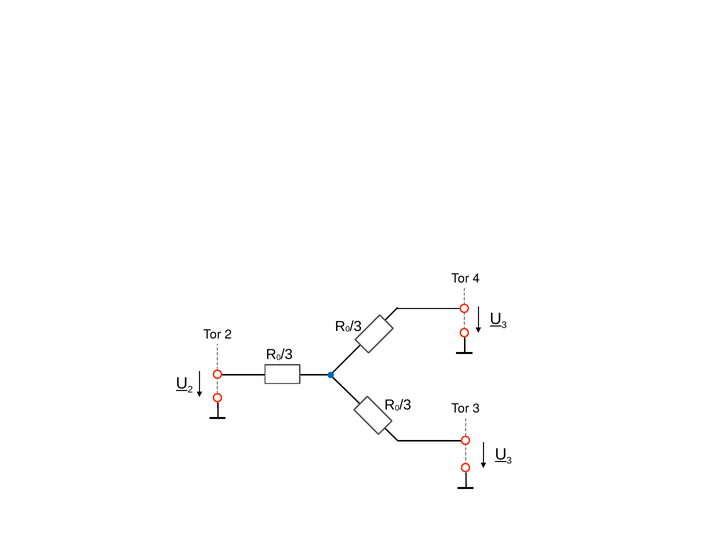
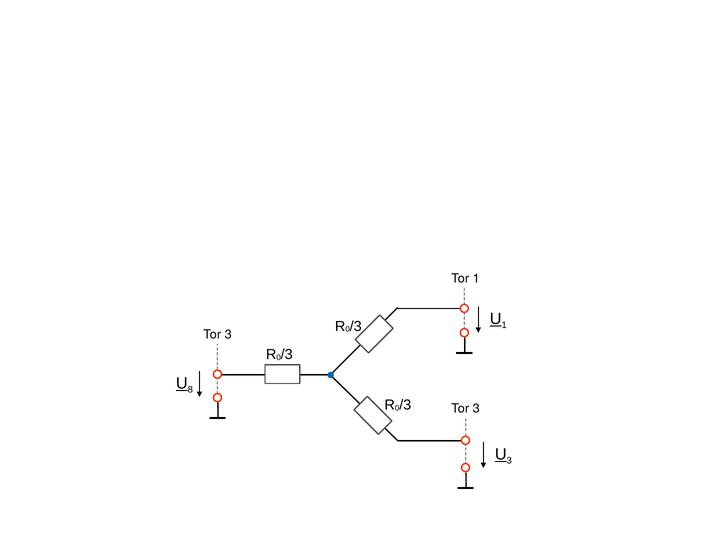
Tor 4: 4 -> 1
3 at (504, 325): 3 -> 1
2 at (228, 334): 2 -> 3
2 at (190, 389): 2 -> 8
